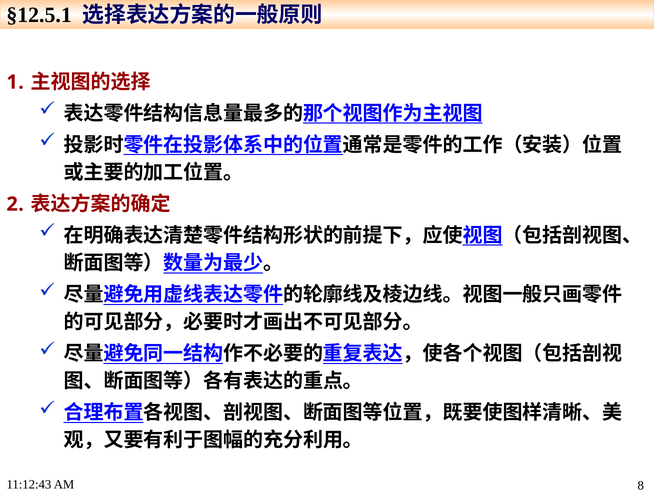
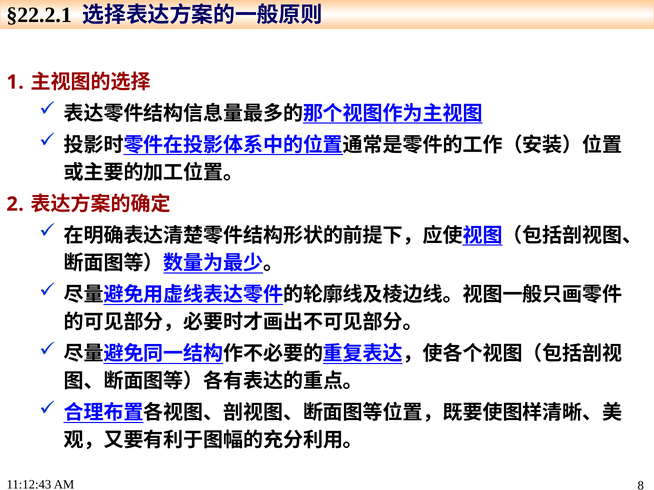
§12.5.1: §12.5.1 -> §22.2.1
